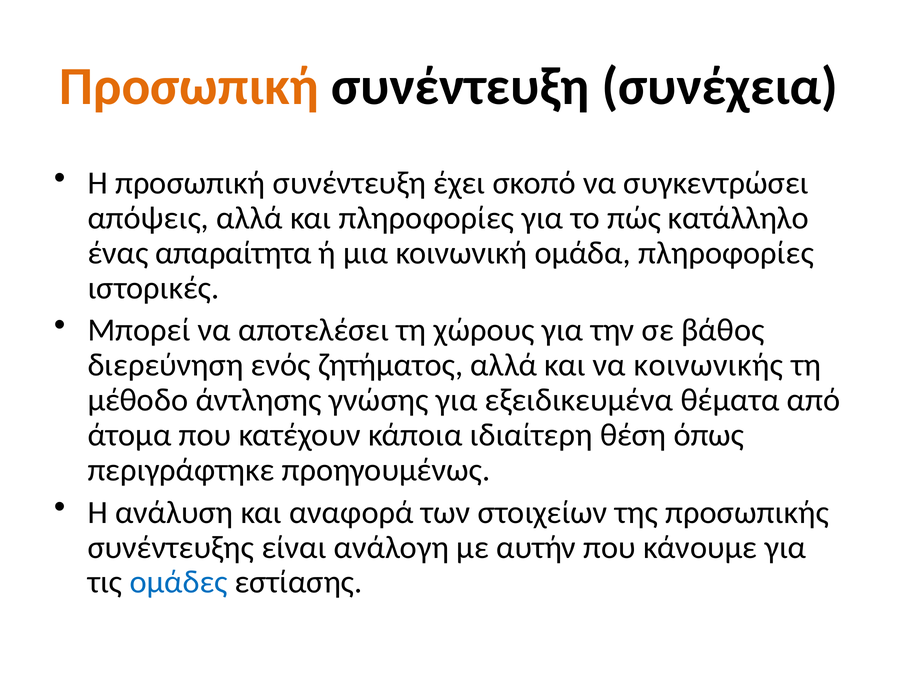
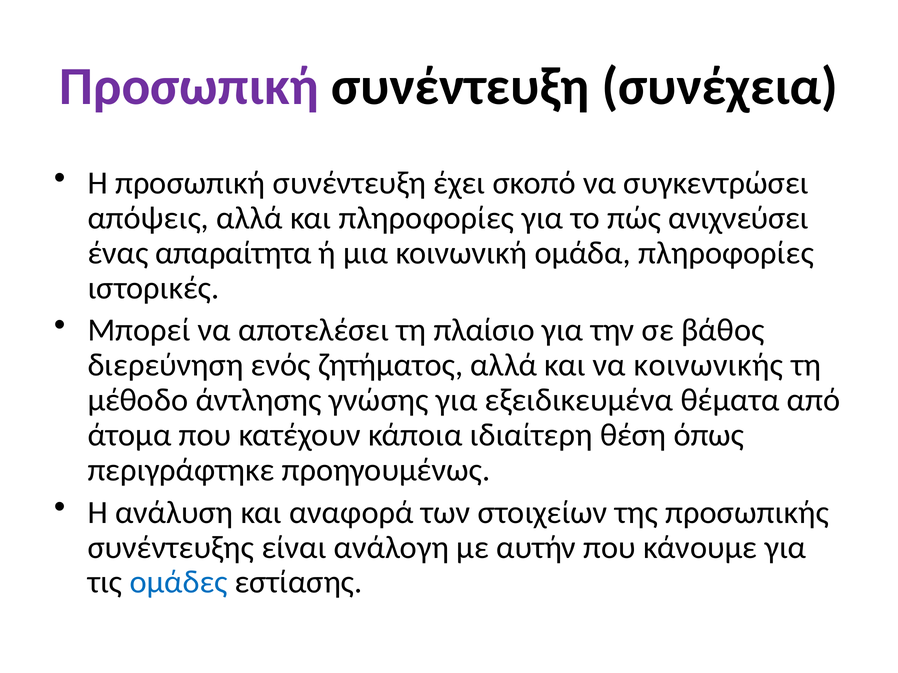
Προσωπική at (189, 87) colour: orange -> purple
κατάλληλο: κατάλληλο -> ανιχνεύσει
χώρους: χώρους -> πλαίσιο
